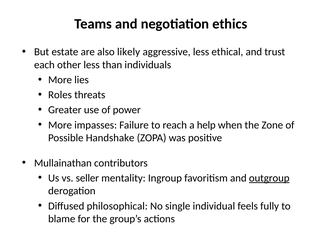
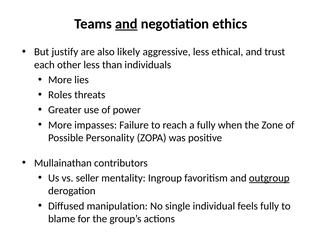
and at (126, 24) underline: none -> present
estate: estate -> justify
a help: help -> fully
Handshake: Handshake -> Personality
philosophical: philosophical -> manipulation
